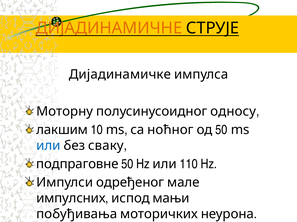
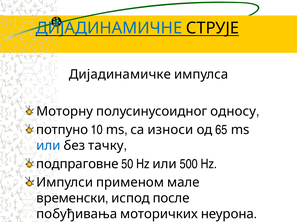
ДИЈАДИНАМИЧНЕ colour: orange -> blue
лакшим: лакшим -> потпуно
ноћног: ноћног -> износи
од 50: 50 -> 65
сваку: сваку -> тачку
110: 110 -> 500
одређеног: одређеног -> применом
импулсних: импулсних -> временски
мањи: мањи -> после
